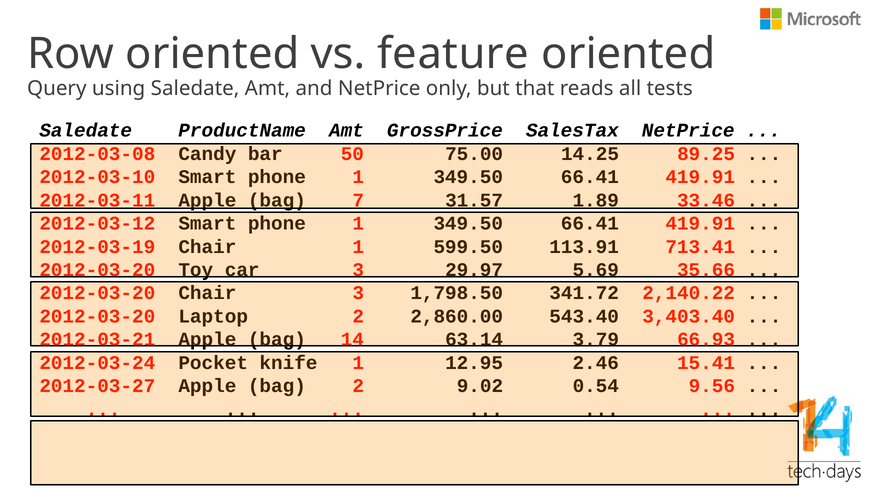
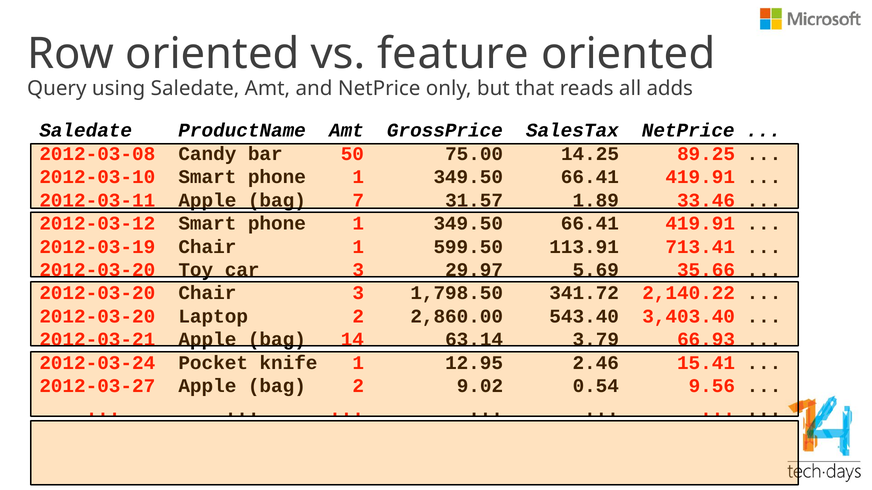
tests: tests -> adds
